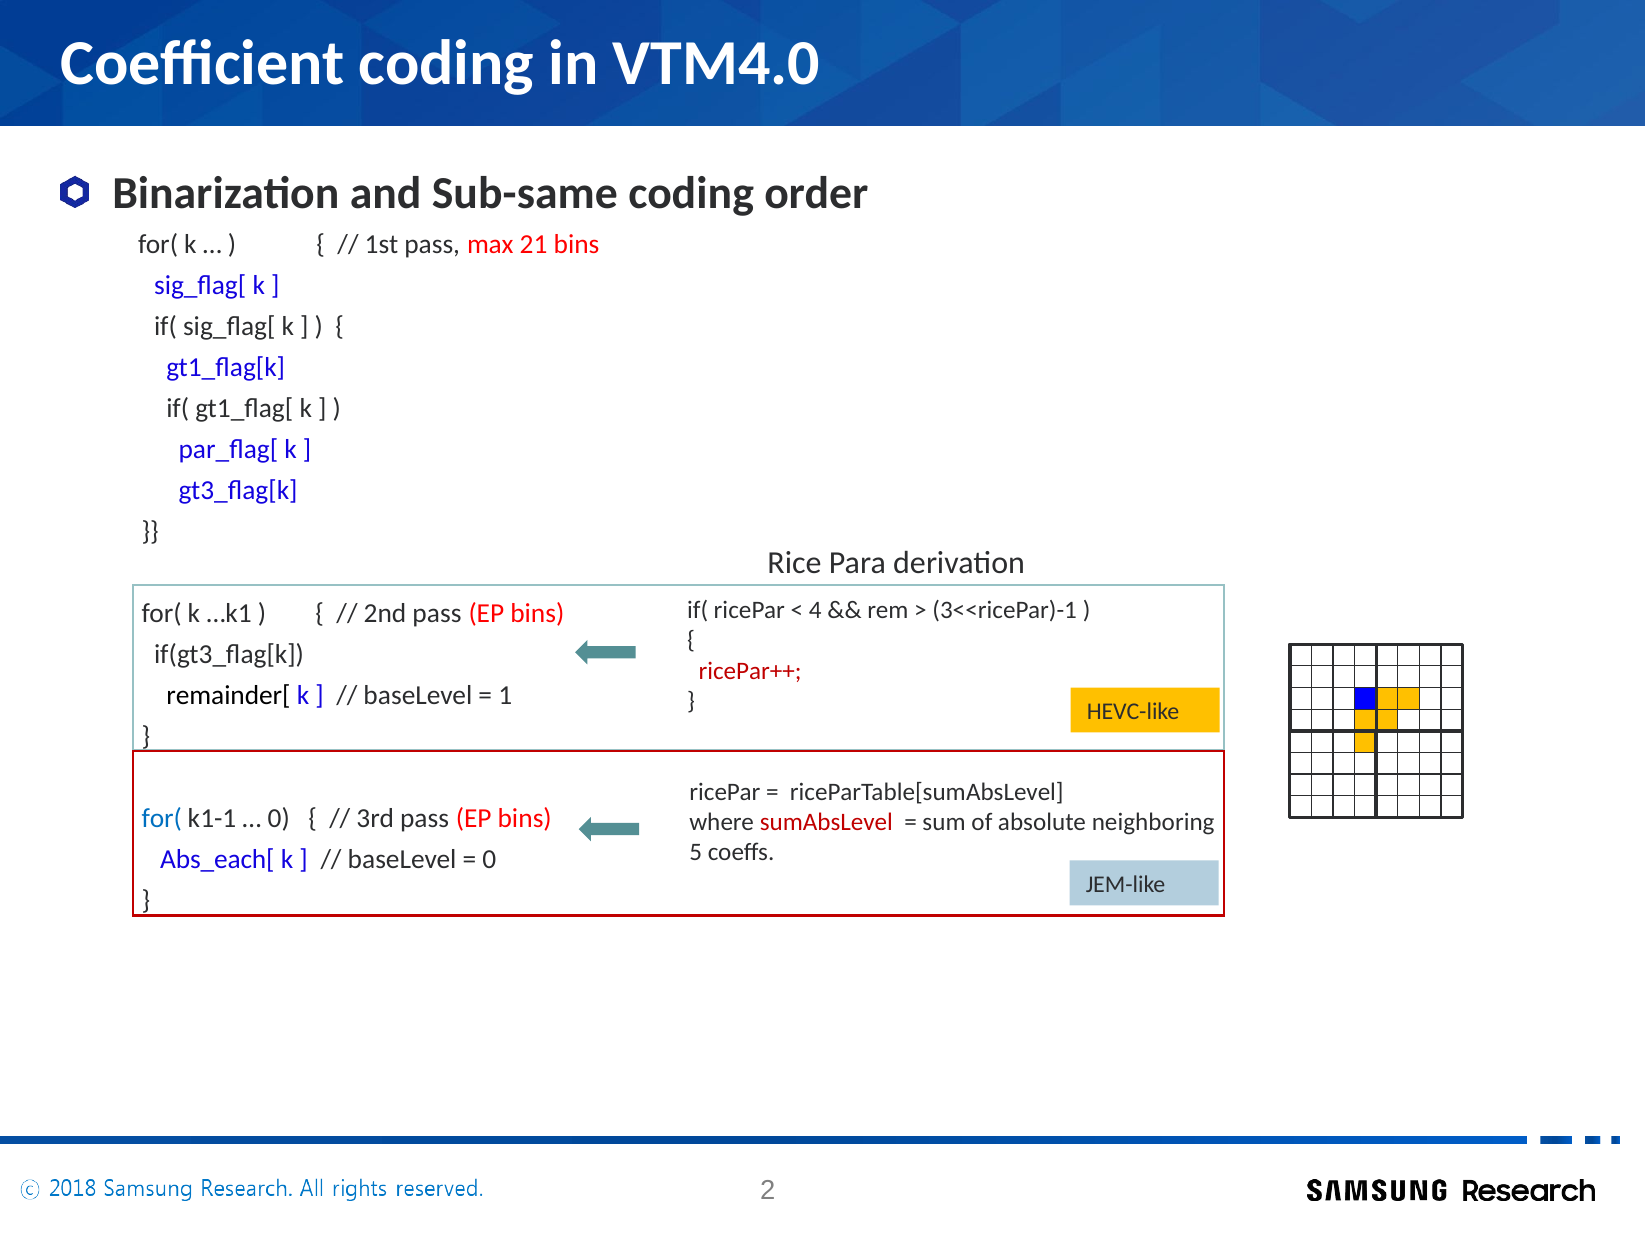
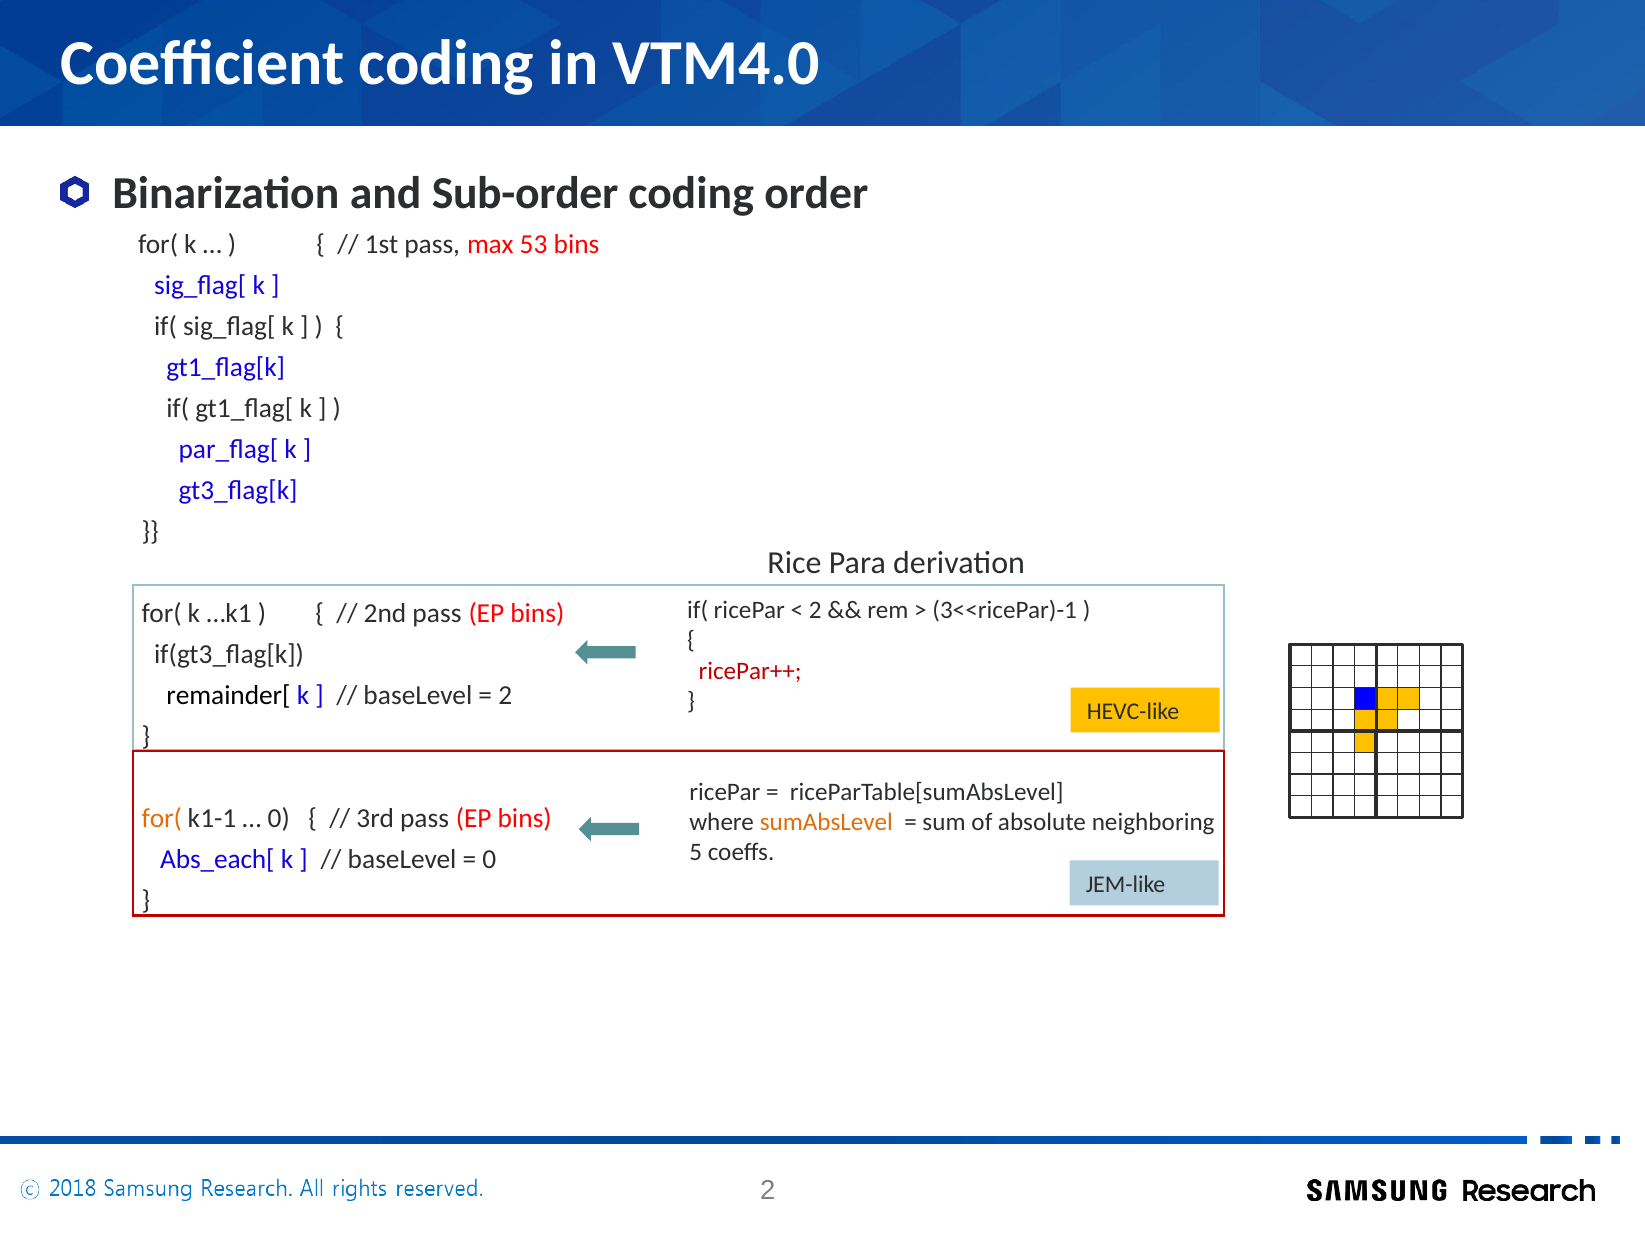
Sub-same: Sub-same -> Sub-order
21: 21 -> 53
4 at (815, 610): 4 -> 2
1 at (505, 696): 1 -> 2
for( at (162, 819) colour: blue -> orange
sumAbsLevel colour: red -> orange
